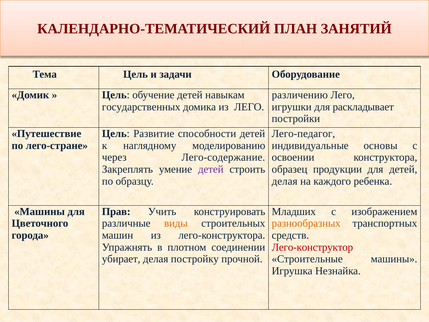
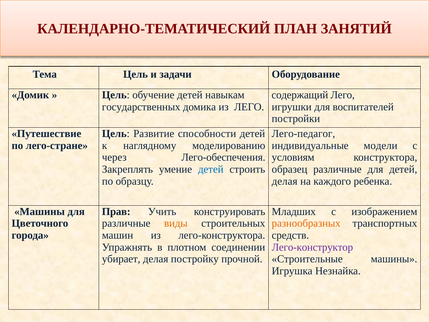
различению: различению -> содержащий
раскладывает: раскладывает -> воспитателей
основы: основы -> модели
Лего-содержание: Лего-содержание -> Лего-обеспечения
освоении: освоении -> условиям
детей at (211, 169) colour: purple -> blue
образец продукции: продукции -> различные
Лего-конструктор colour: red -> purple
